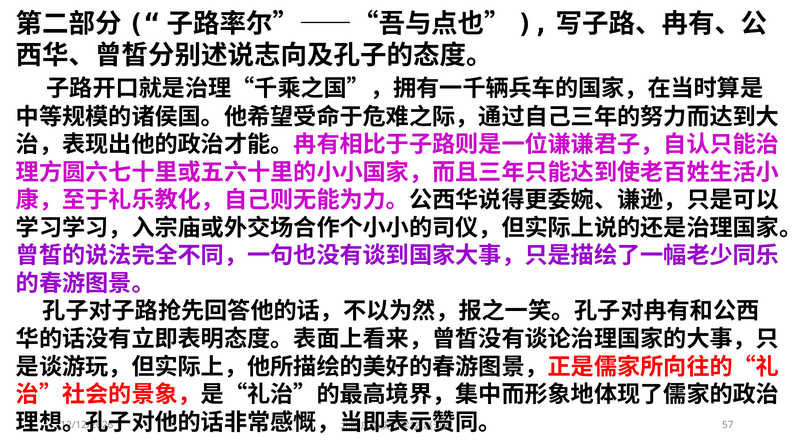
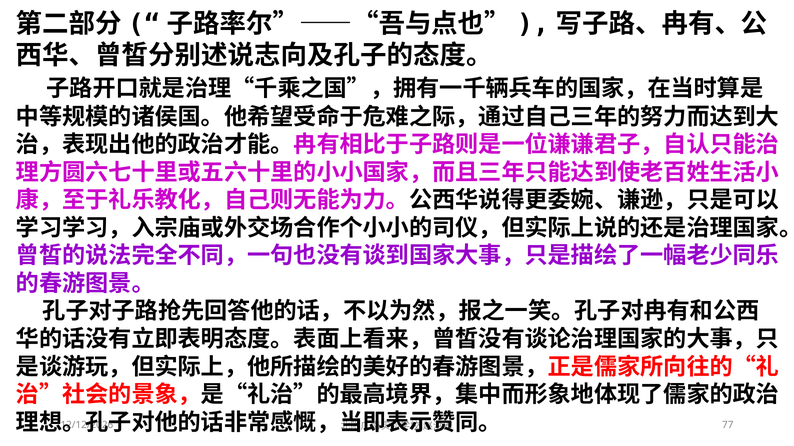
57: 57 -> 77
